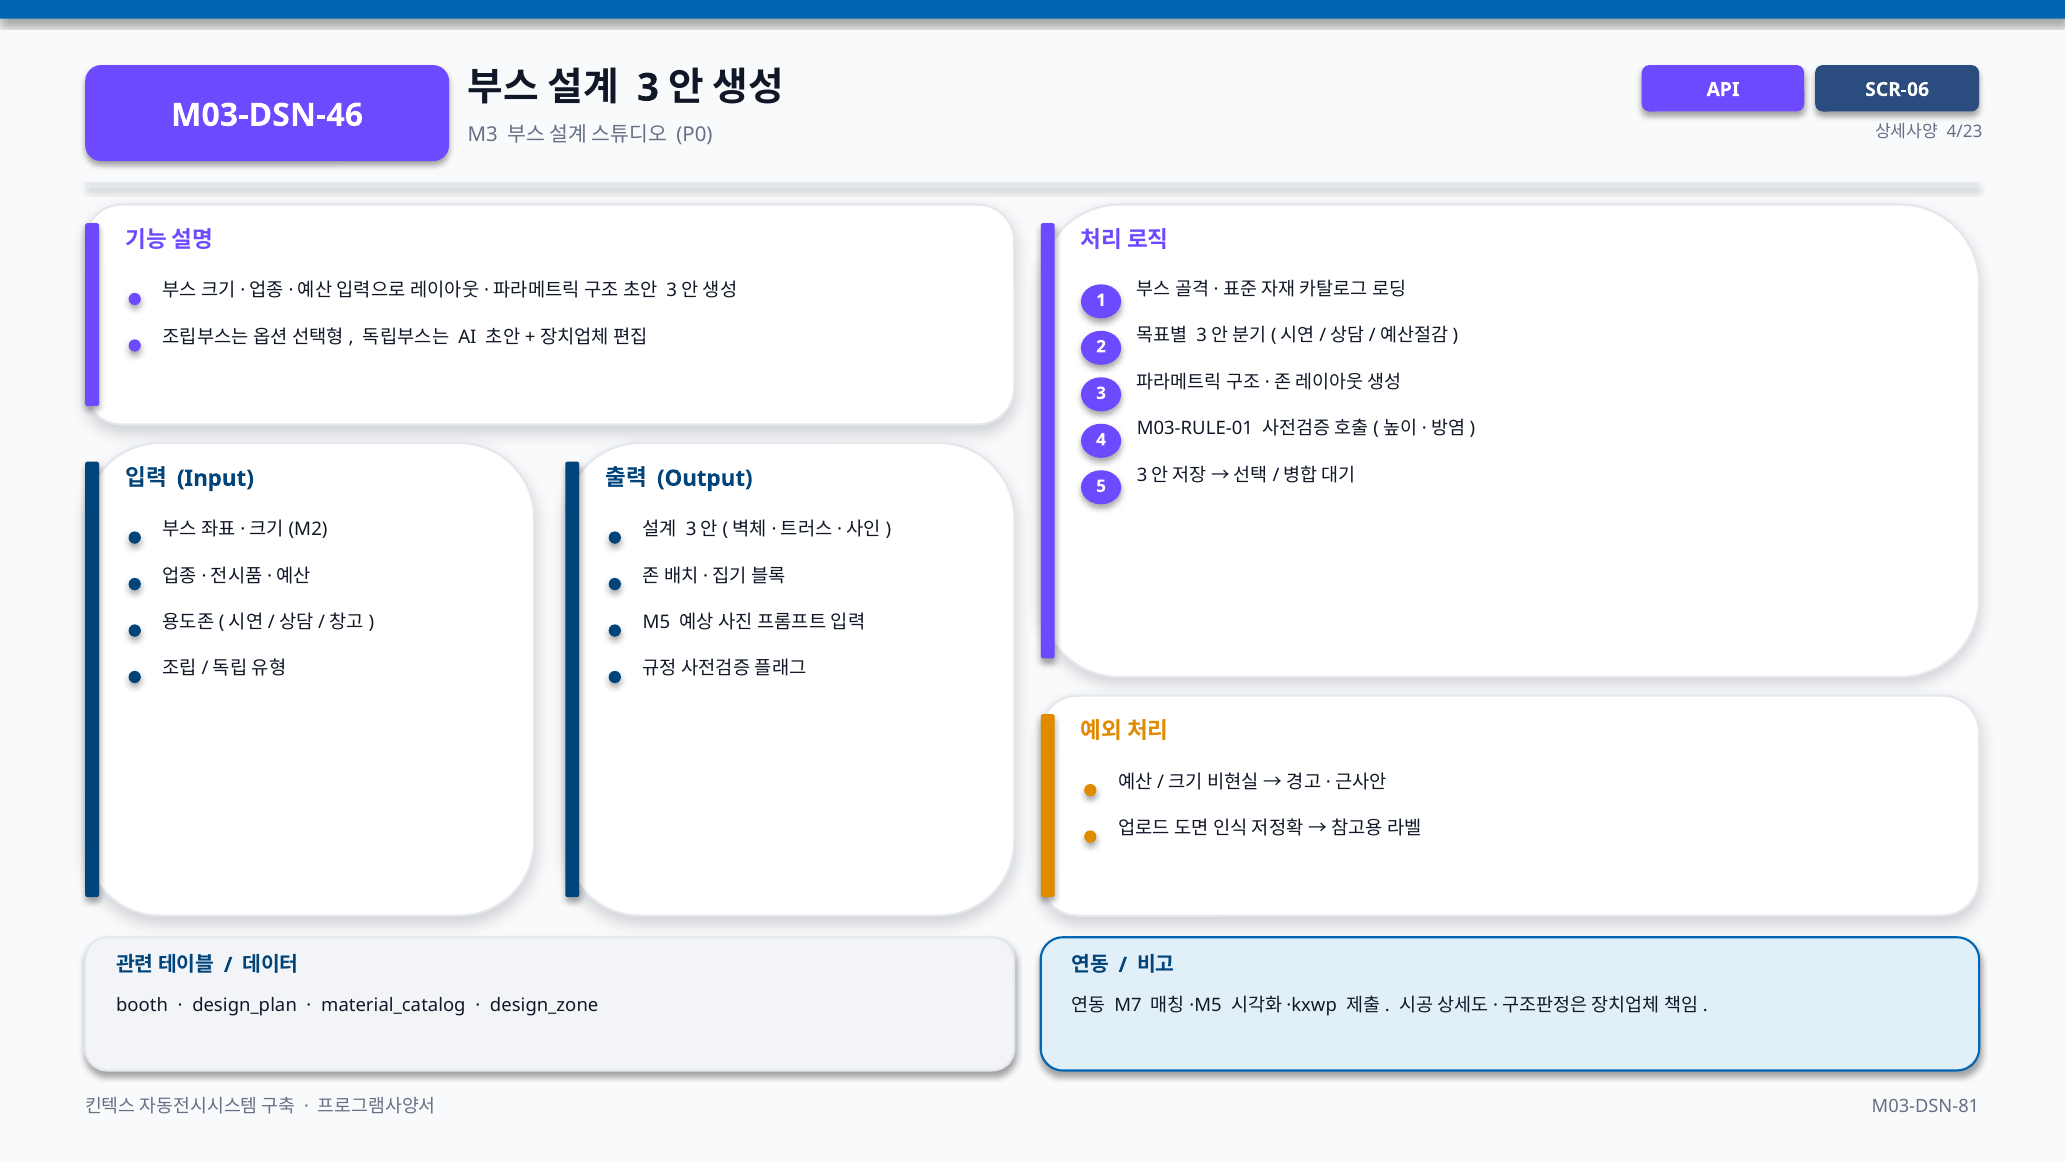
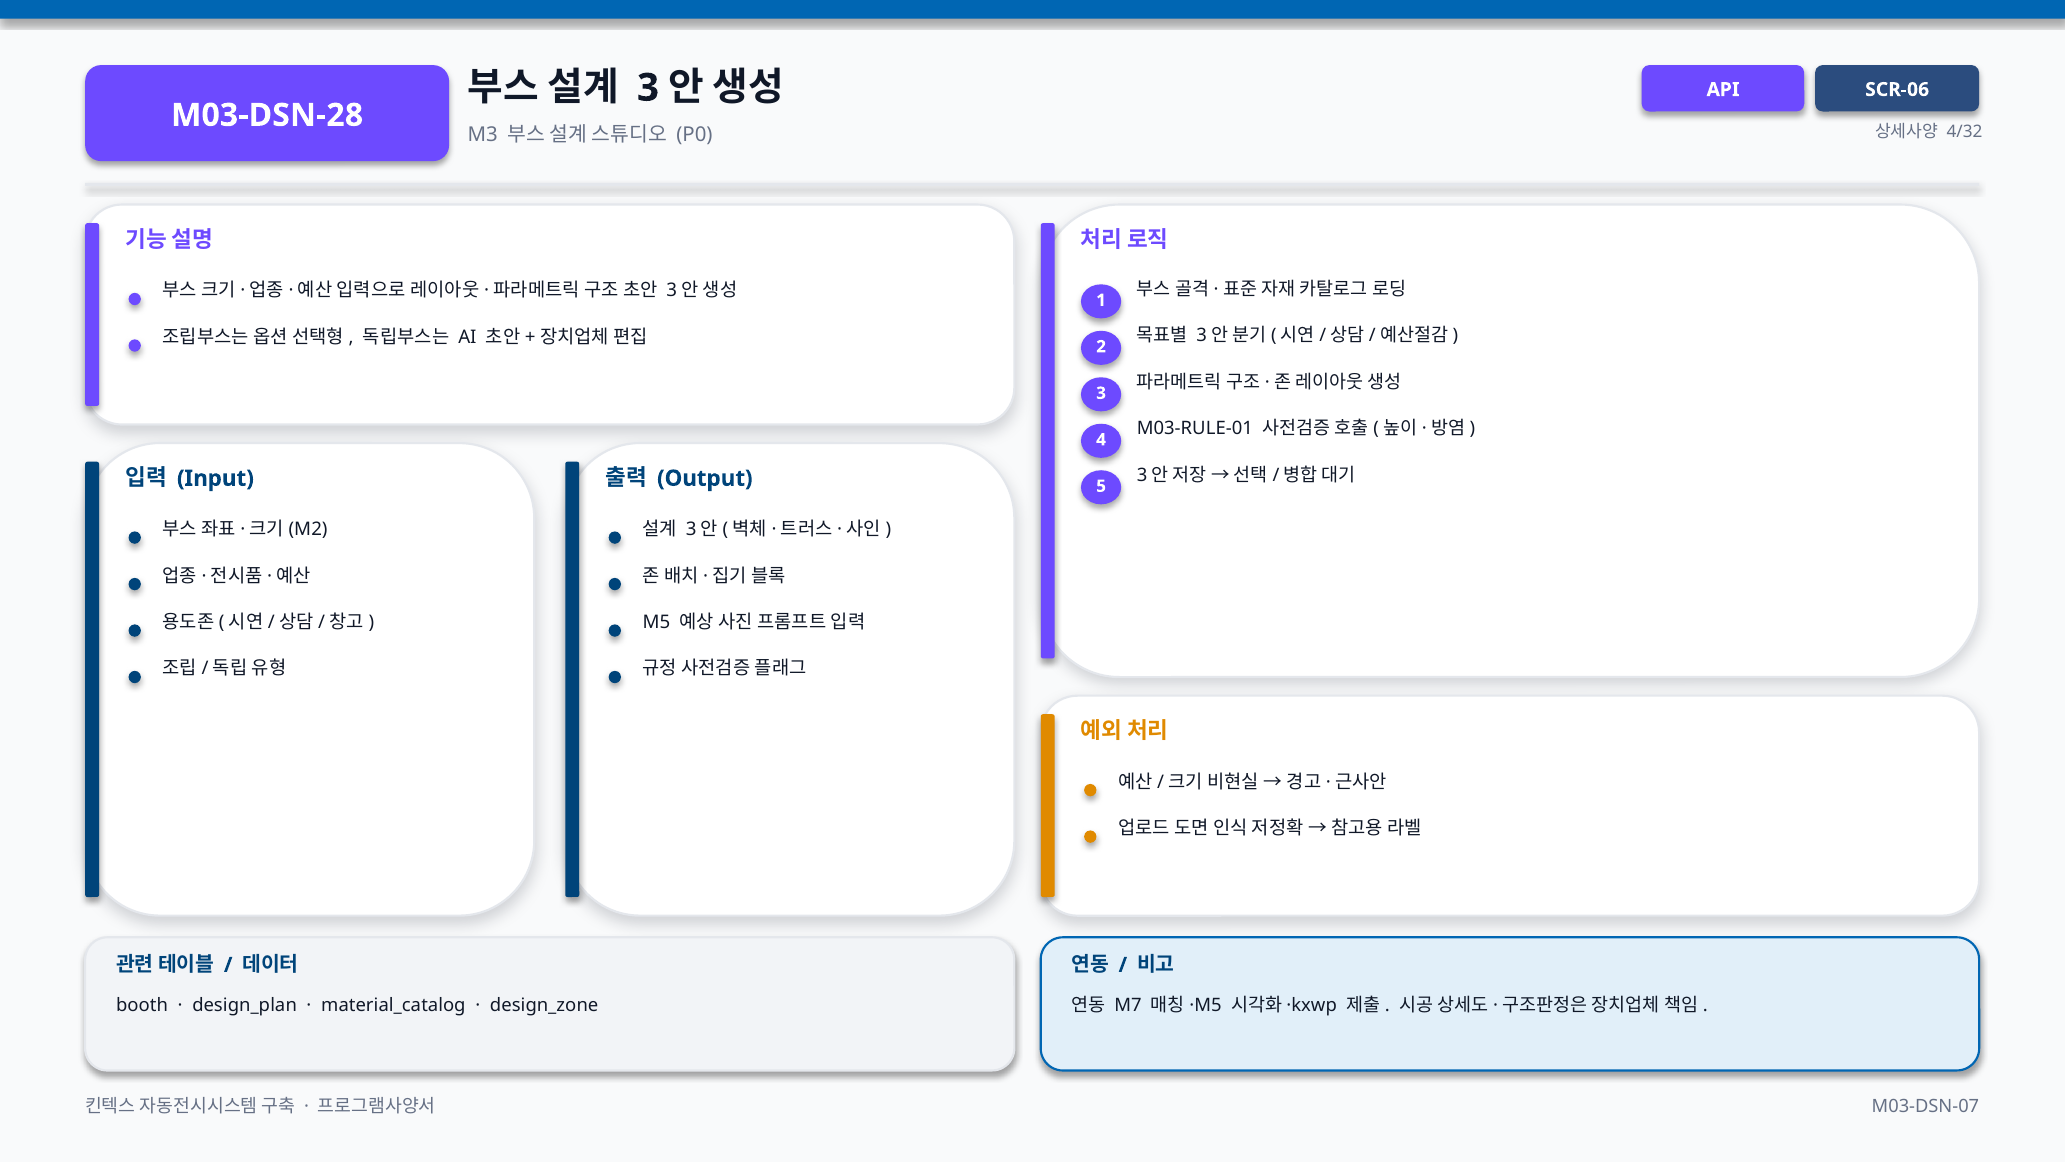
M03-DSN-46: M03-DSN-46 -> M03-DSN-28
4/23: 4/23 -> 4/32
M03-DSN-81: M03-DSN-81 -> M03-DSN-07
